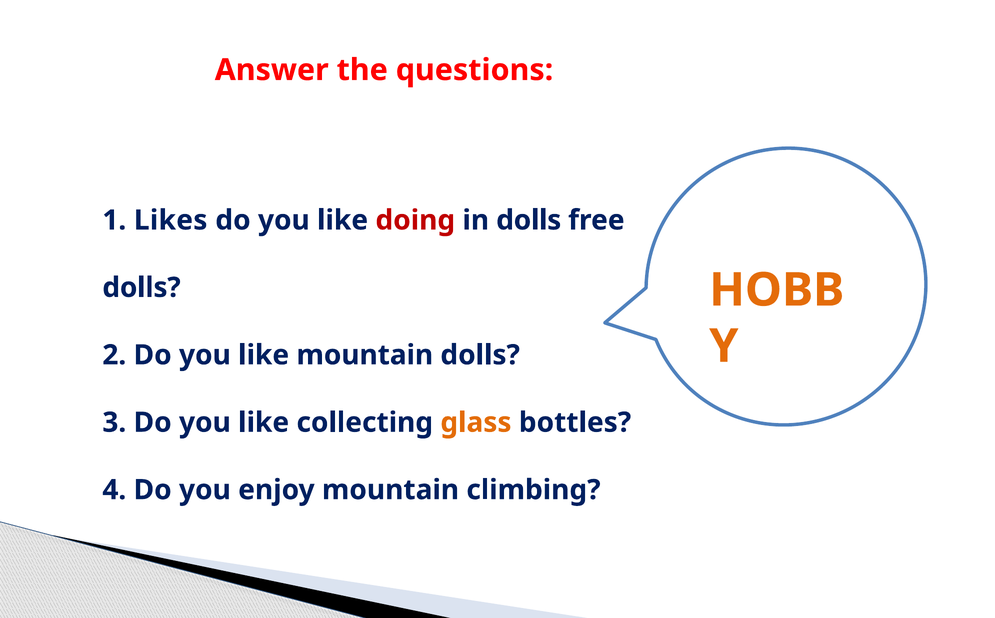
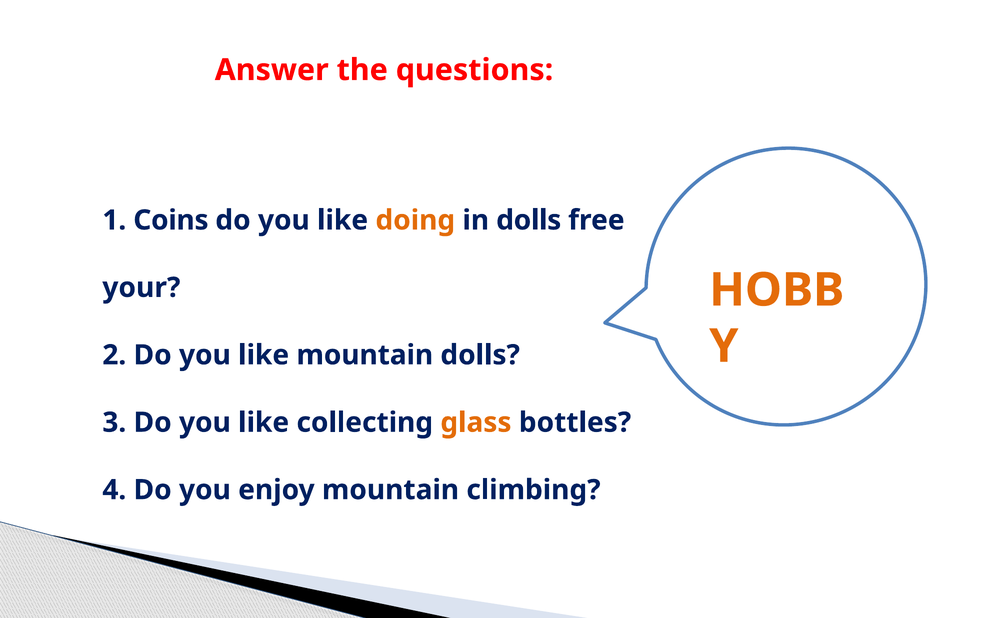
Likes: Likes -> Coins
doing colour: red -> orange
dolls at (142, 288): dolls -> your
